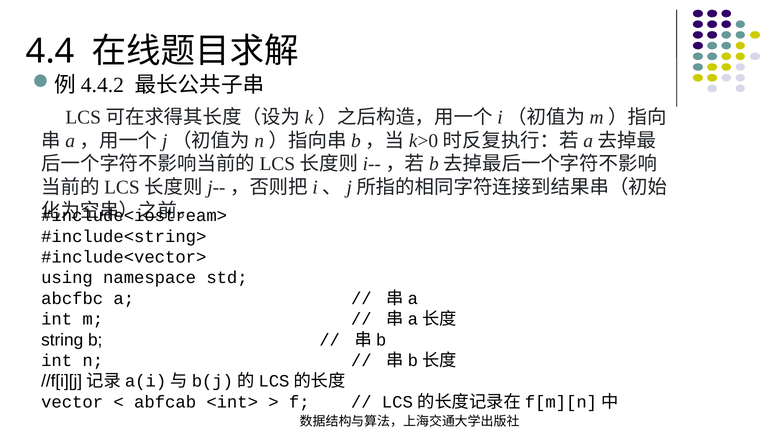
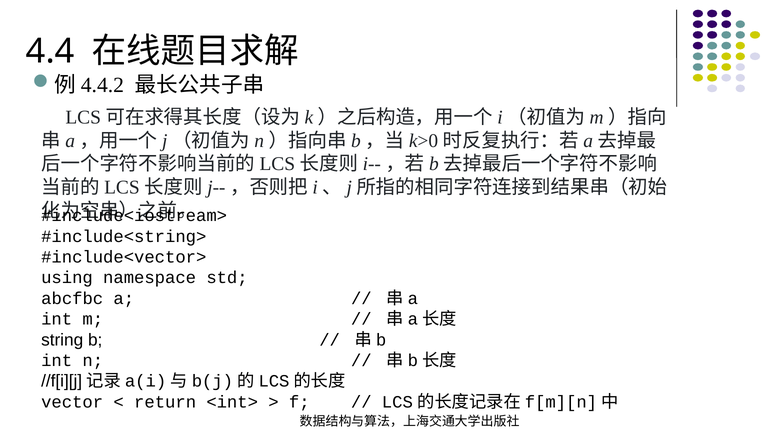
abfcab: abfcab -> return
